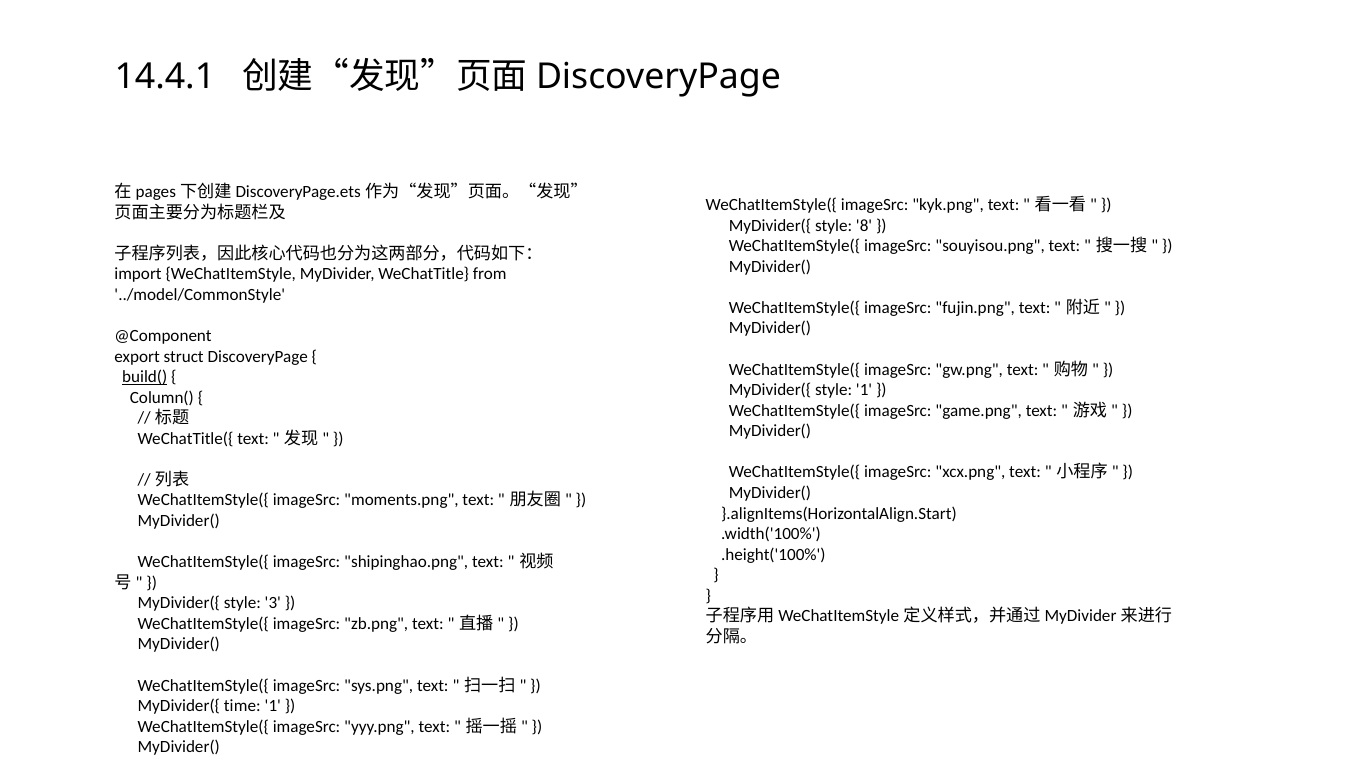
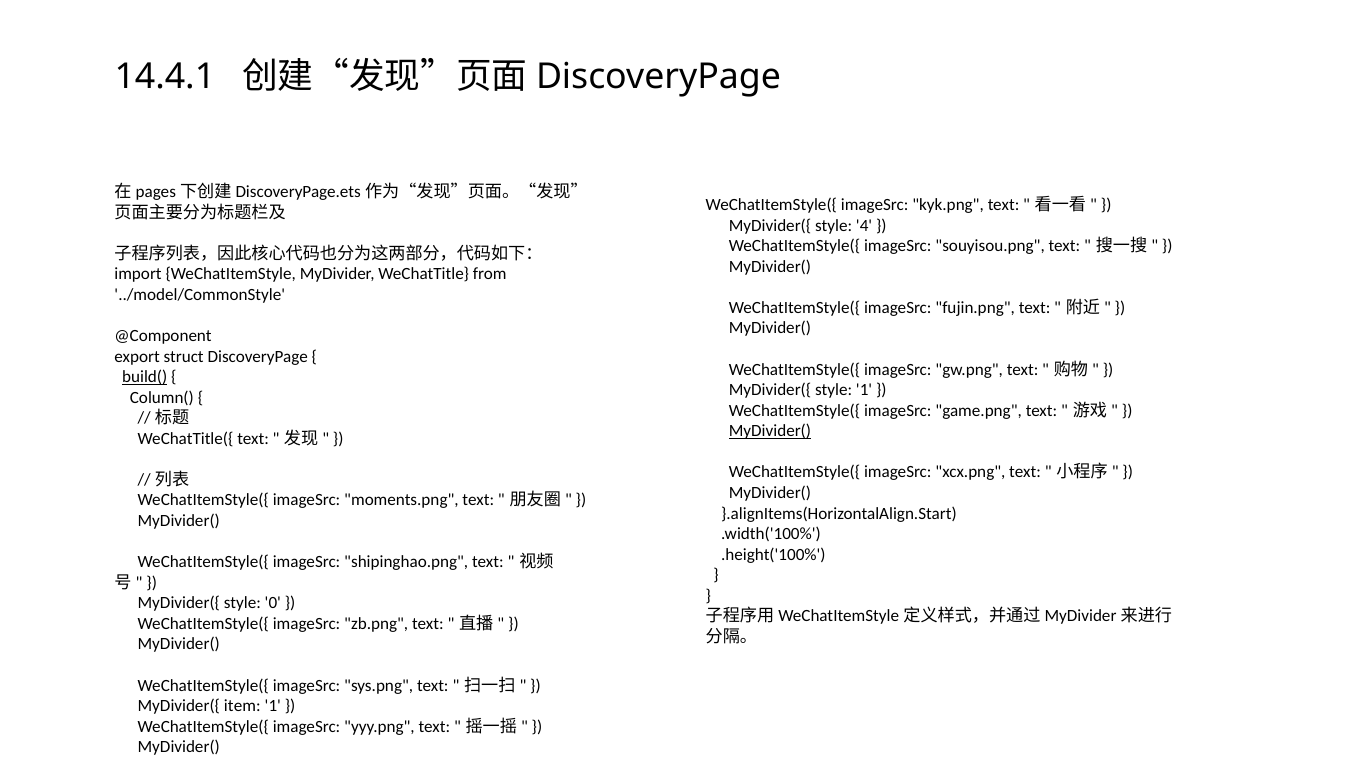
8: 8 -> 4
MyDivider( at (770, 431) underline: none -> present
3: 3 -> 0
time: time -> item
